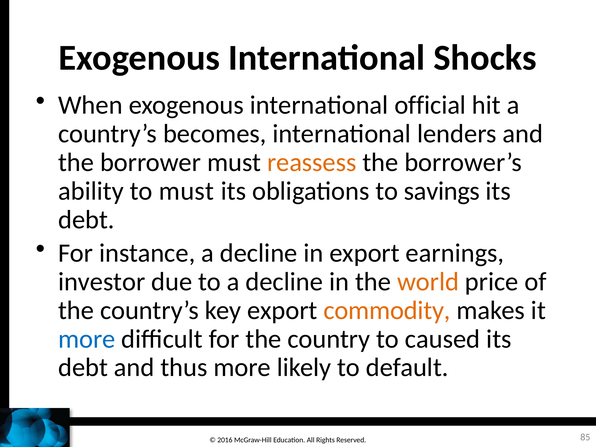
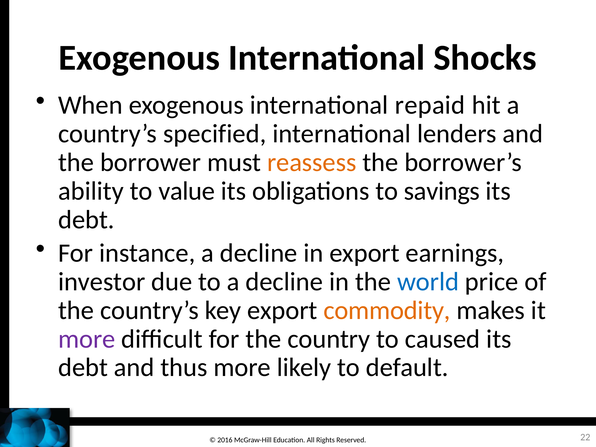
official: official -> repaid
becomes: becomes -> specified
to must: must -> value
world colour: orange -> blue
more at (87, 339) colour: blue -> purple
85: 85 -> 22
